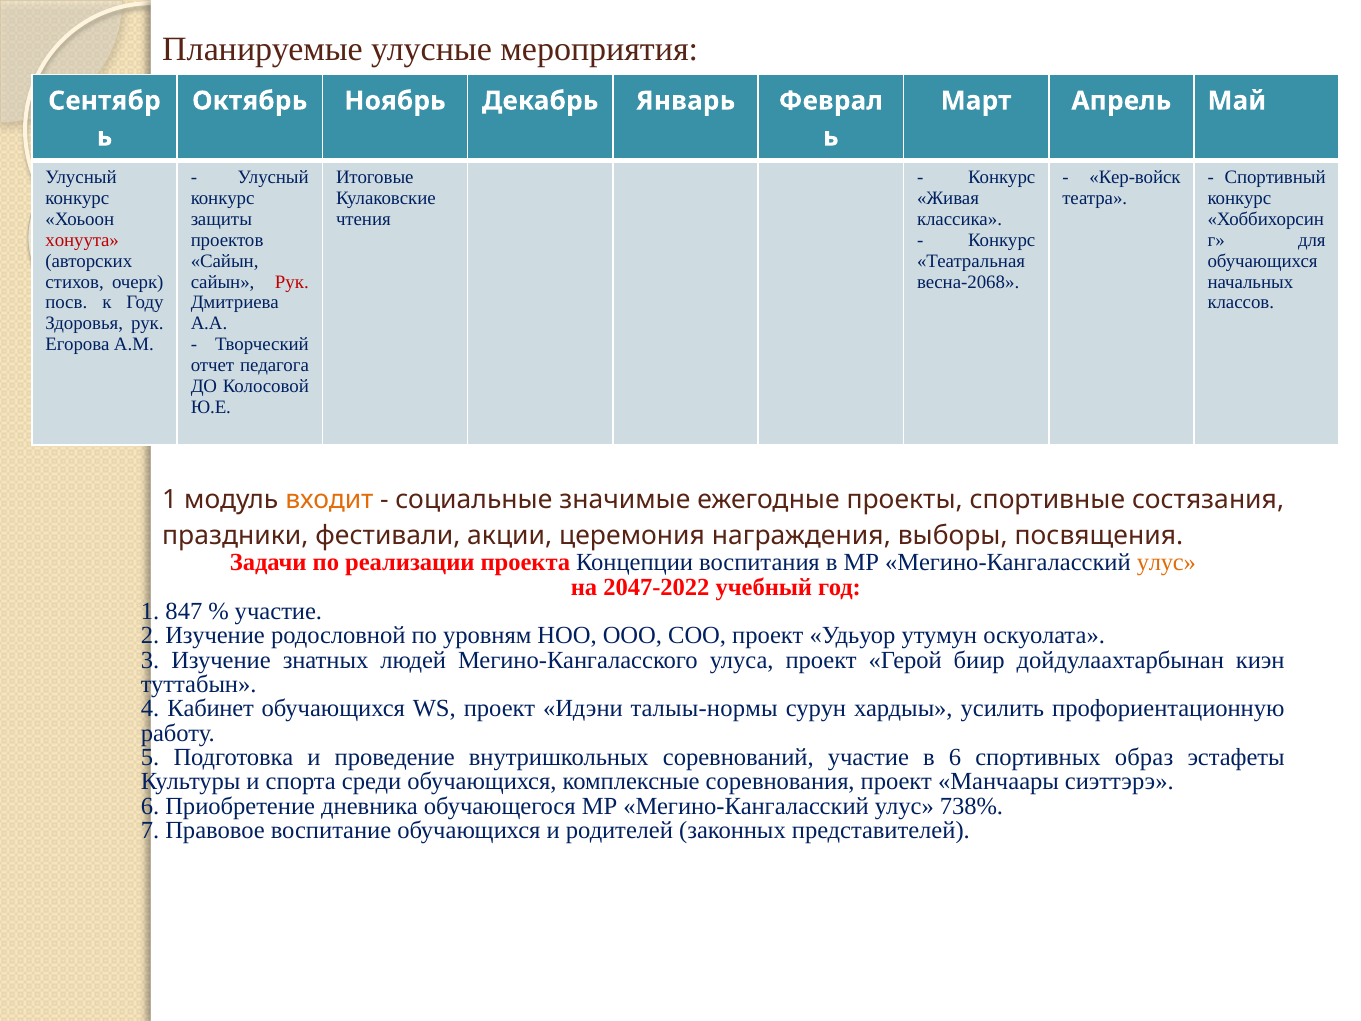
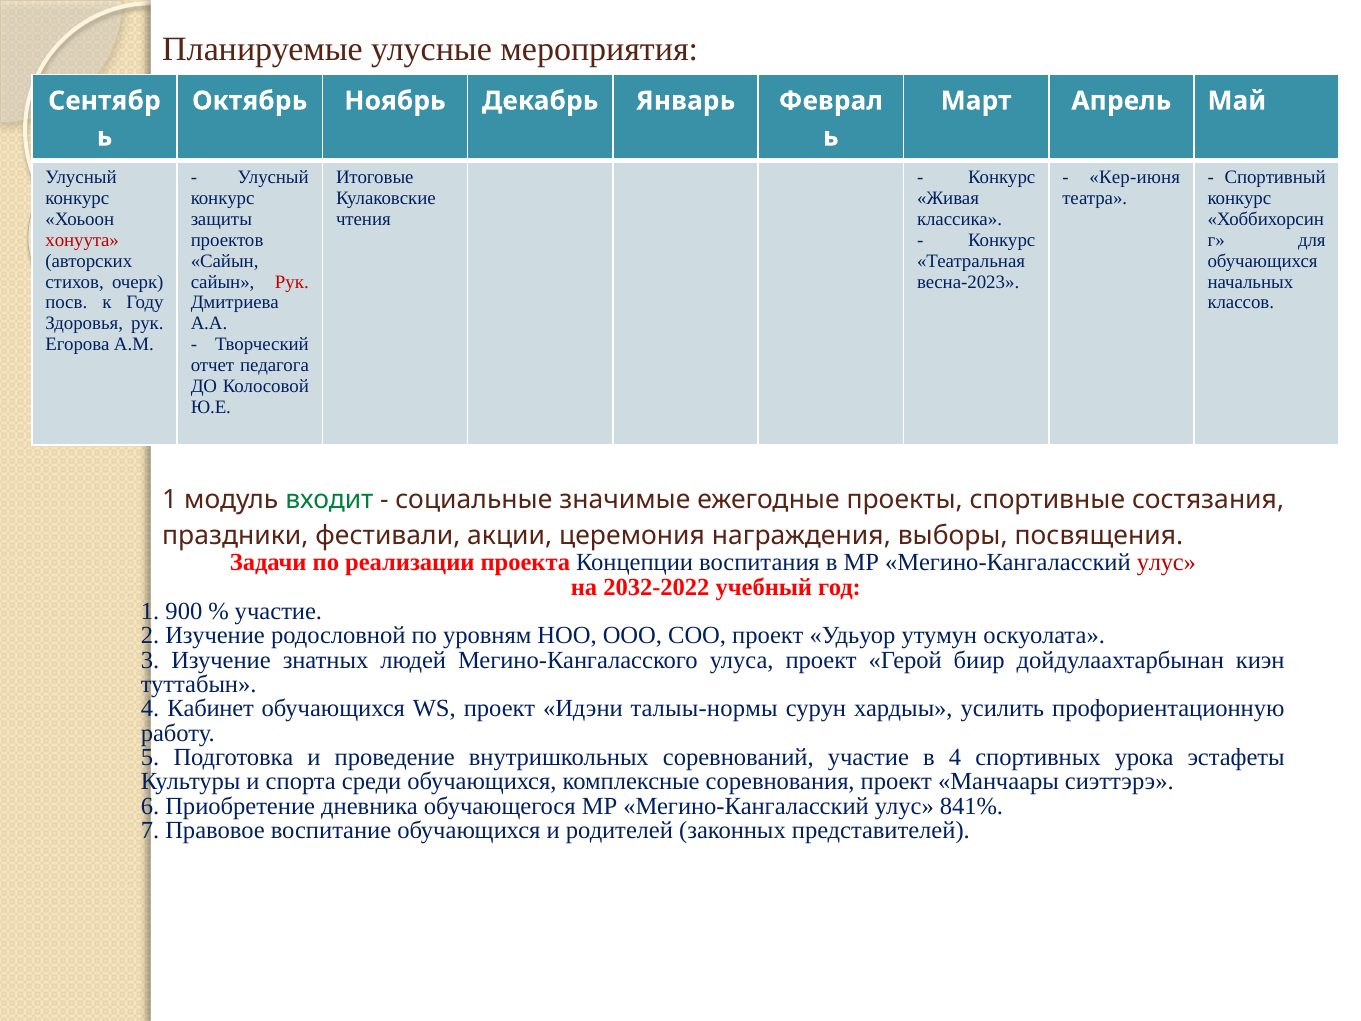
Кер-войск: Кер-войск -> Кер-июня
весна-2068: весна-2068 -> весна-2023
входит colour: orange -> green
улус at (1166, 562) colour: orange -> red
2047-2022: 2047-2022 -> 2032-2022
847: 847 -> 900
в 6: 6 -> 4
образ: образ -> урока
738%: 738% -> 841%
